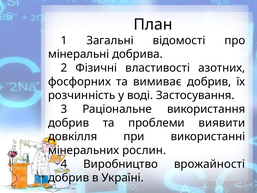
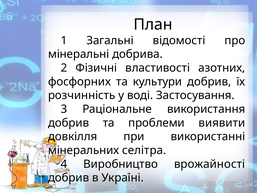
вимиває: вимиває -> культури
рослин: рослин -> селітра
